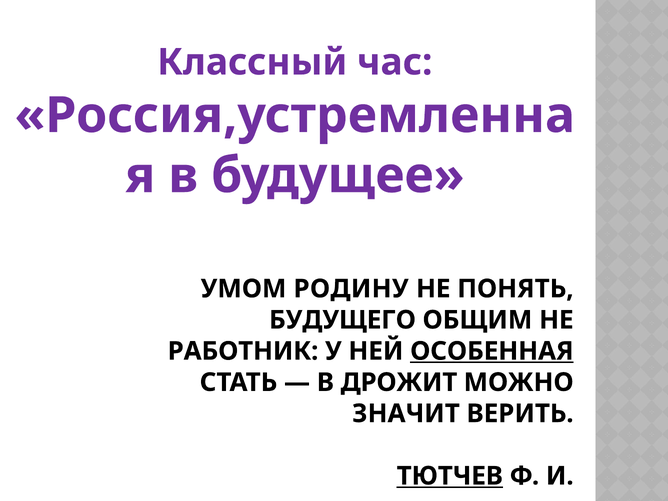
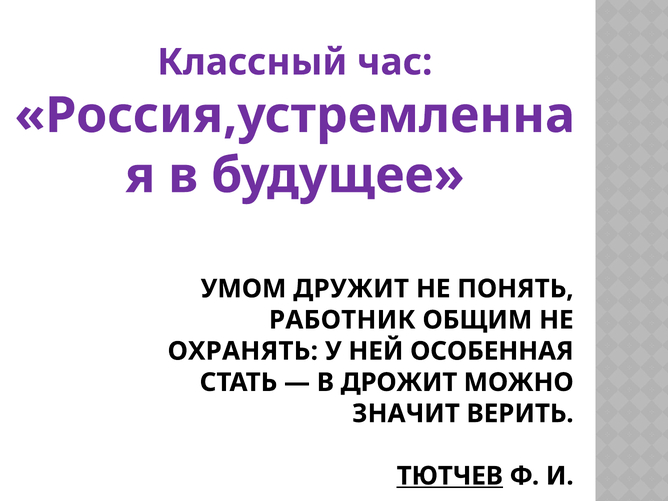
РОДИНУ: РОДИНУ -> ДРУЖИТ
БУДУЩЕГО: БУДУЩЕГО -> РАБОТНИК
РАБОТНИК: РАБОТНИК -> ОХРАНЯТЬ
ОСОБЕННАЯ underline: present -> none
